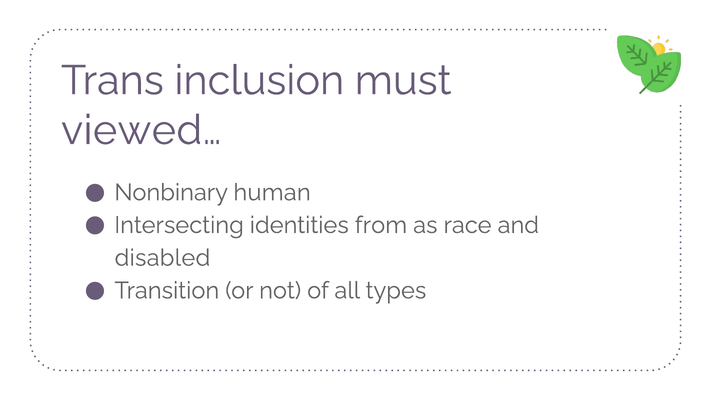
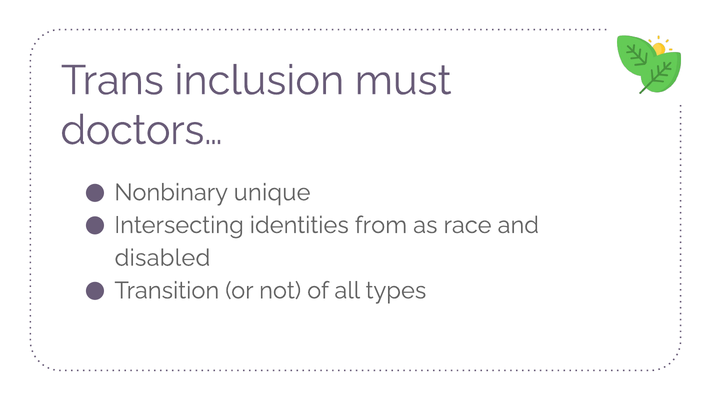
viewed…: viewed… -> doctors…
human: human -> unique
